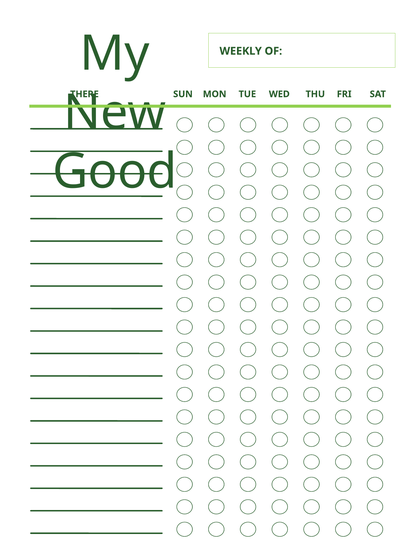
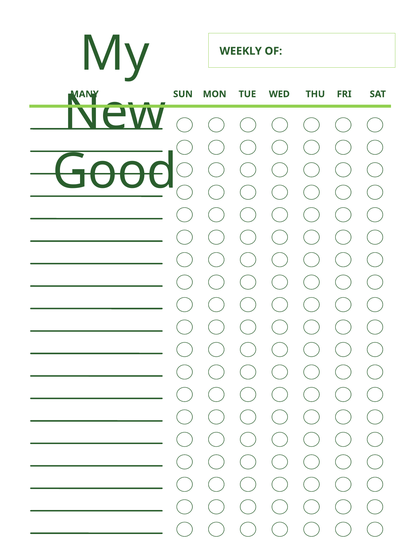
THERE: THERE -> MANY
